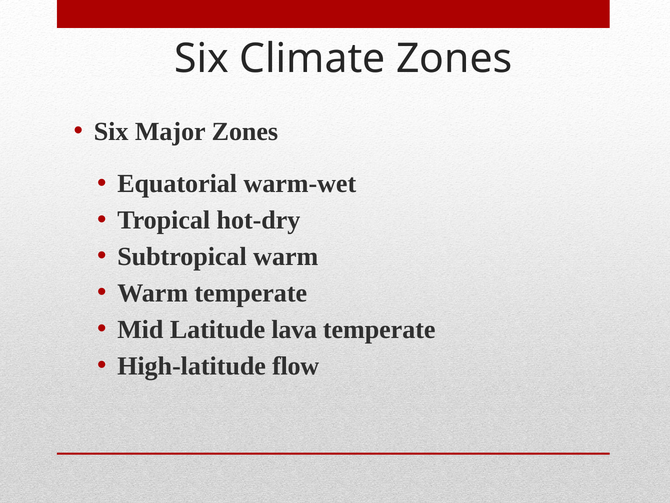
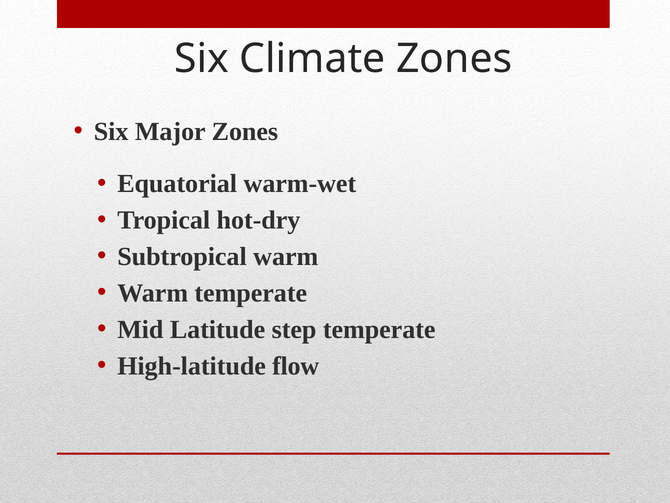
lava: lava -> step
